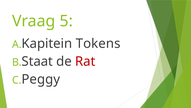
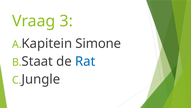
5: 5 -> 3
Tokens: Tokens -> Simone
Rat colour: red -> blue
Peggy: Peggy -> Jungle
